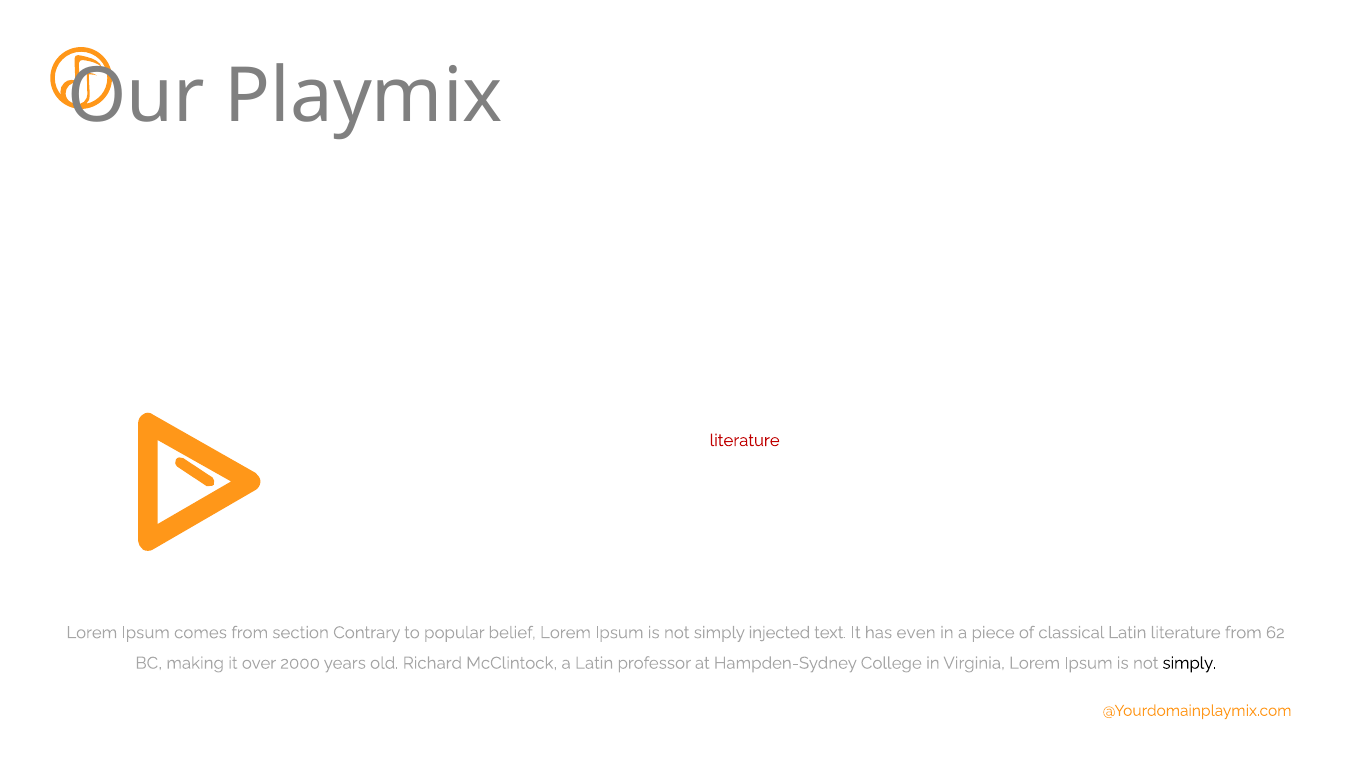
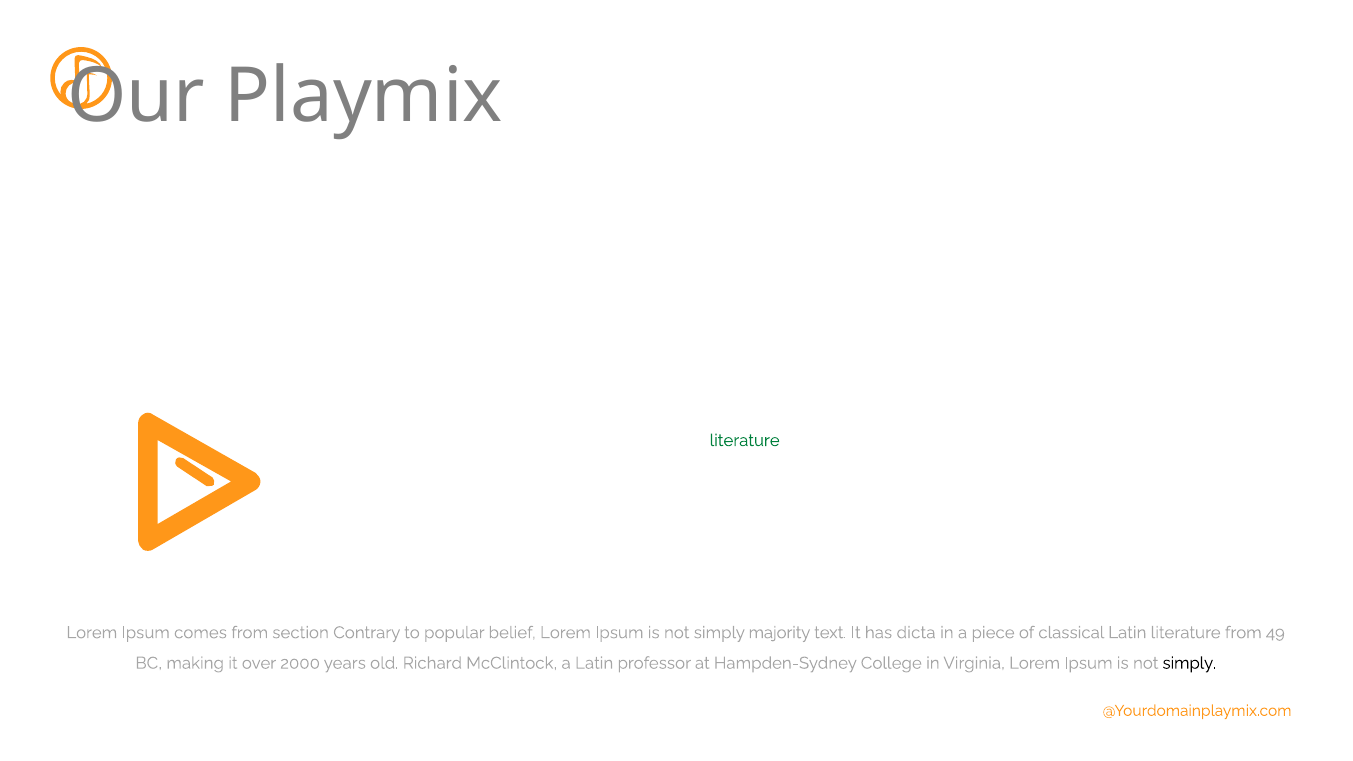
literature at (745, 441) colour: red -> green
injected: injected -> majority
even: even -> dicta
62: 62 -> 49
